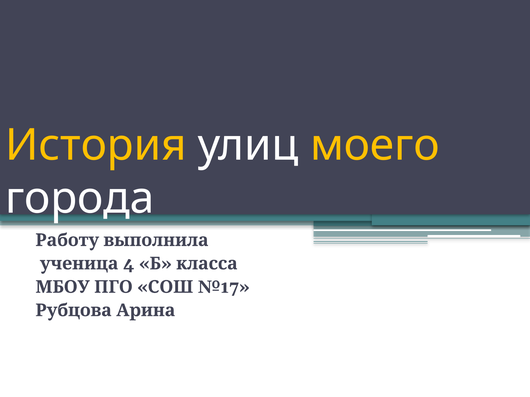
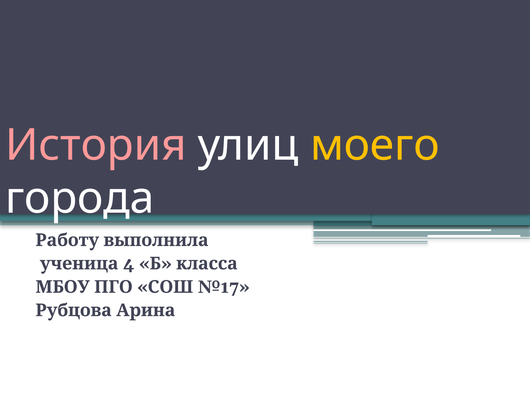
История colour: yellow -> pink
